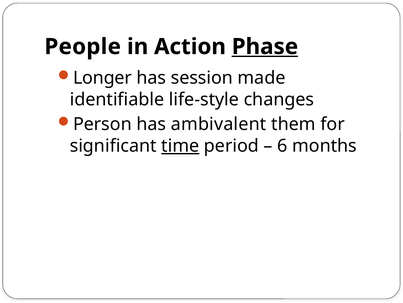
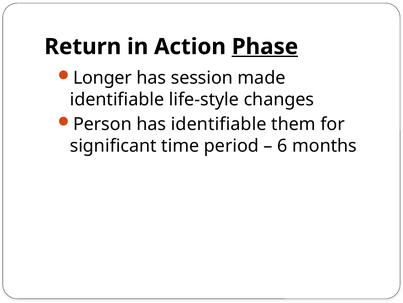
People: People -> Return
has ambivalent: ambivalent -> identifiable
time underline: present -> none
